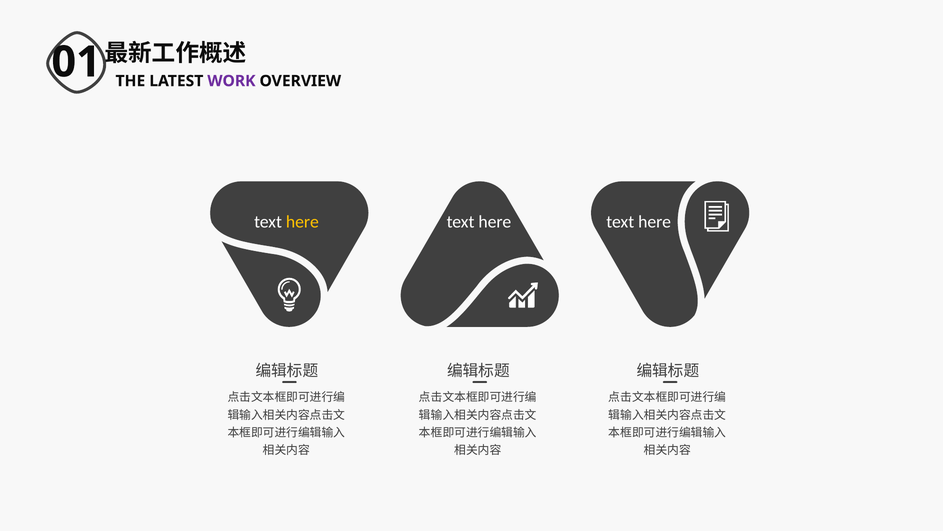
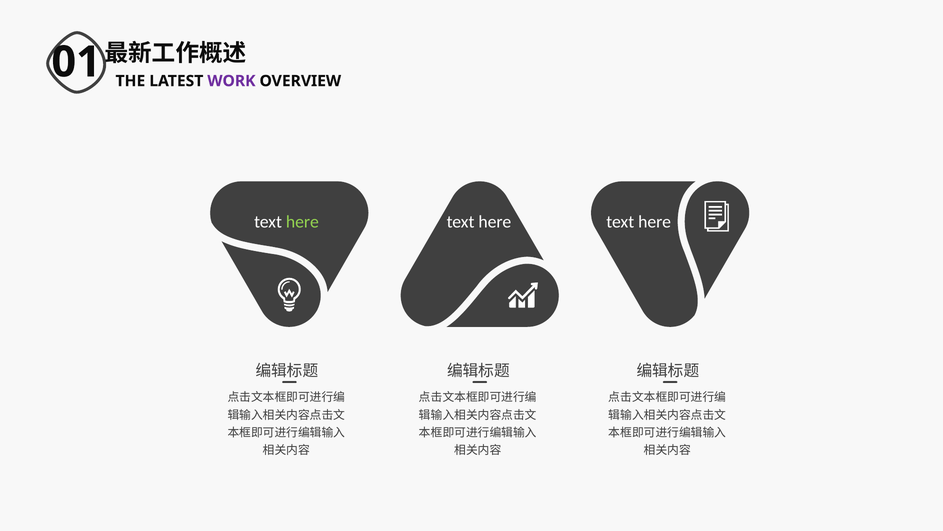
here at (302, 222) colour: yellow -> light green
